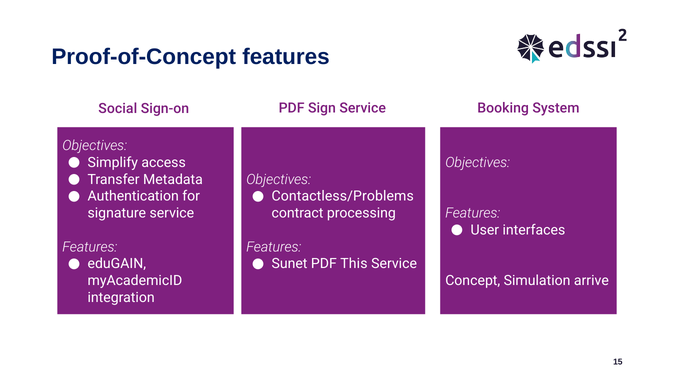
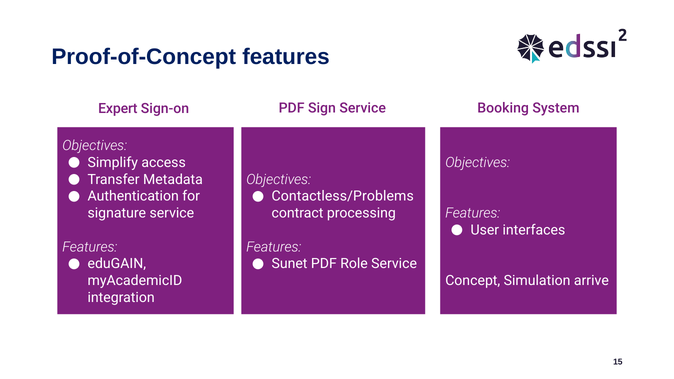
Social: Social -> Expert
This: This -> Role
